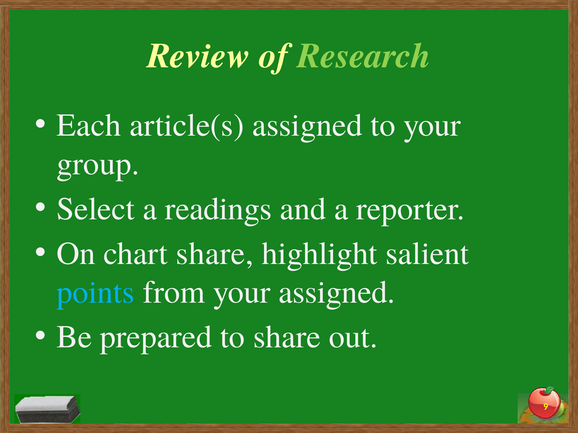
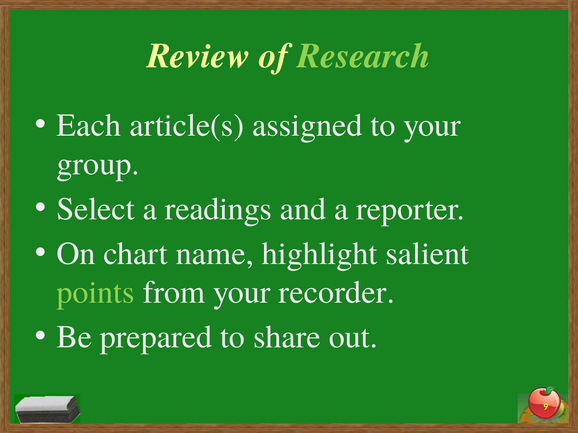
chart share: share -> name
points colour: light blue -> light green
your assigned: assigned -> recorder
